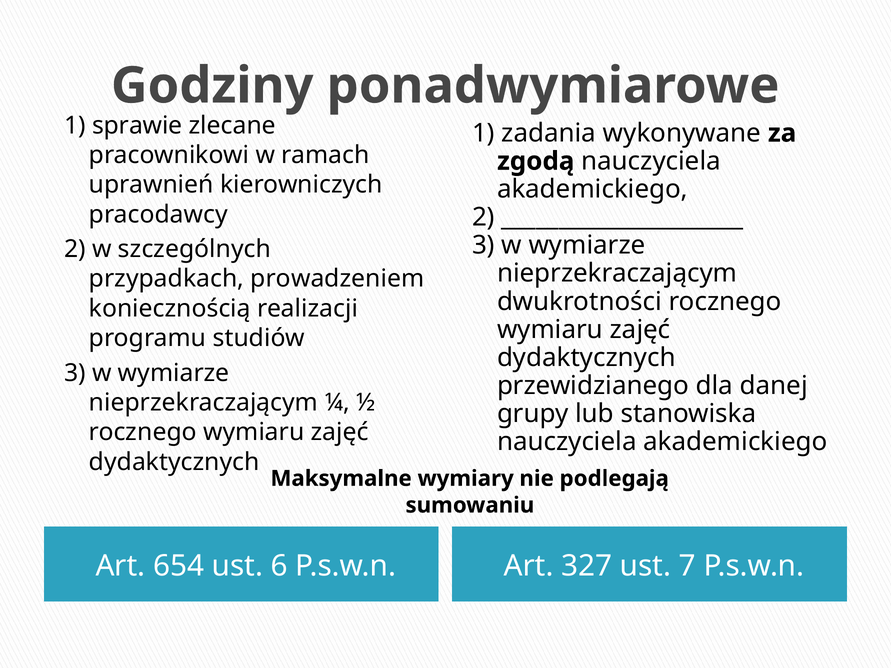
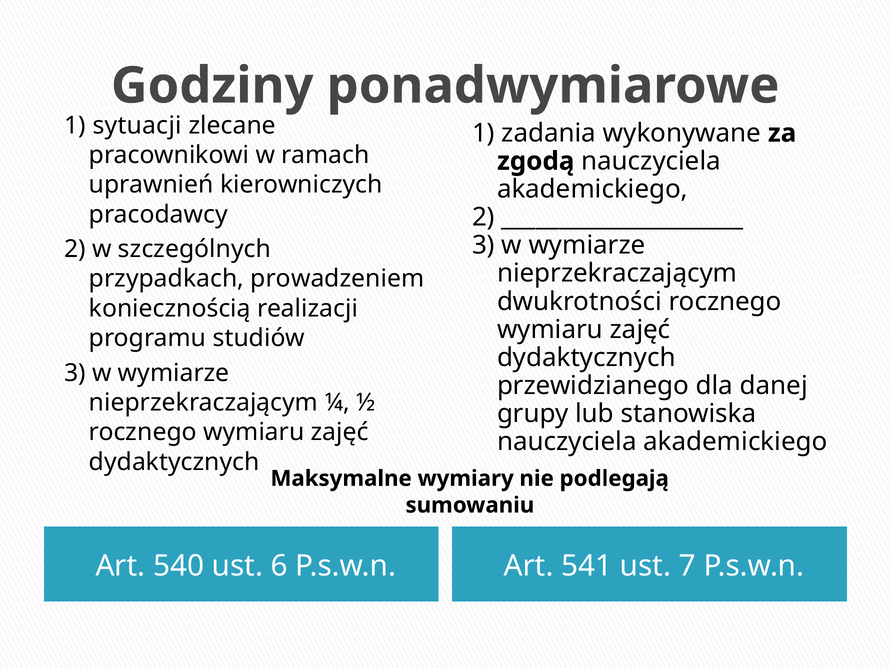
sprawie: sprawie -> sytuacji
654: 654 -> 540
327: 327 -> 541
